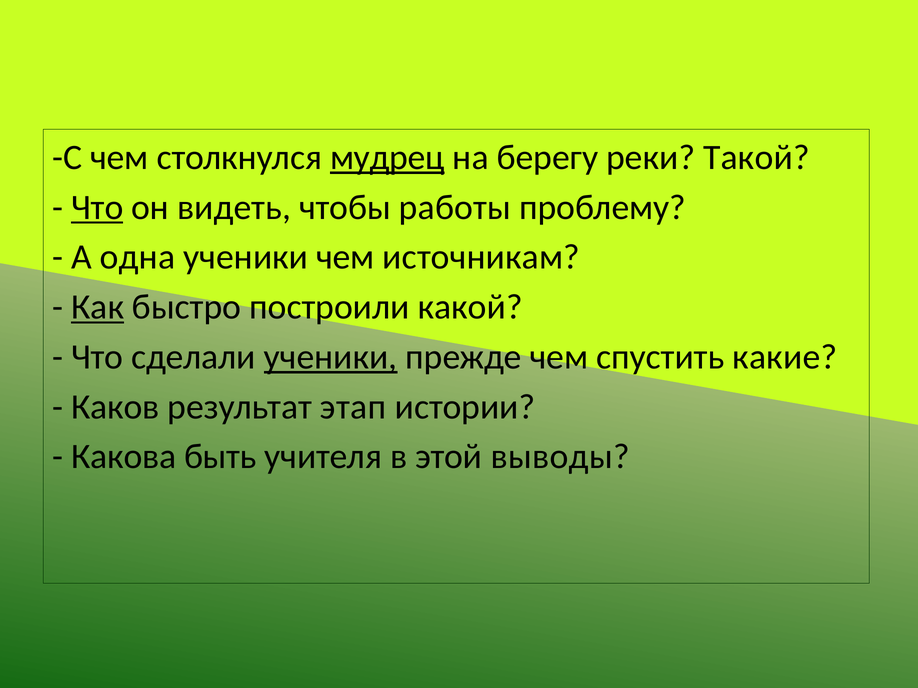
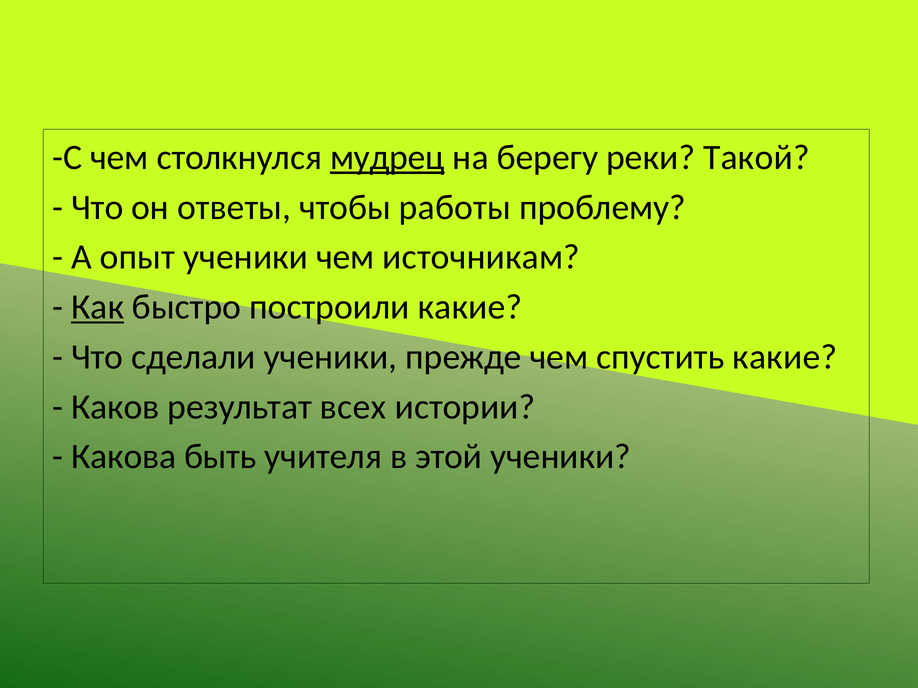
Что at (97, 207) underline: present -> none
видеть: видеть -> ответы
одна: одна -> опыт
построили какой: какой -> какие
ученики at (331, 357) underline: present -> none
этап: этап -> всех
этой выводы: выводы -> ученики
